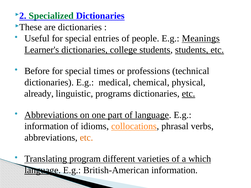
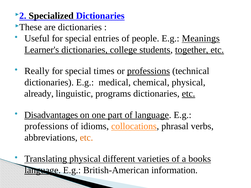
Specialized colour: green -> black
students students: students -> together
Before: Before -> Really
professions at (148, 71) underline: none -> present
Abbreviations at (51, 115): Abbreviations -> Disadvantages
information at (46, 126): information -> professions
Translating program: program -> physical
which: which -> books
